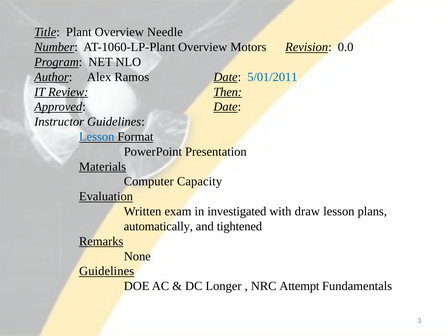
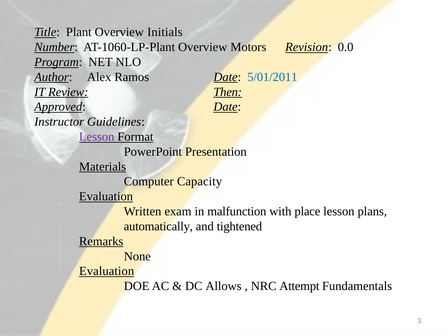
Needle: Needle -> Initials
Lesson at (97, 137) colour: blue -> purple
investigated: investigated -> malfunction
draw: draw -> place
Guidelines at (107, 271): Guidelines -> Evaluation
Longer: Longer -> Allows
